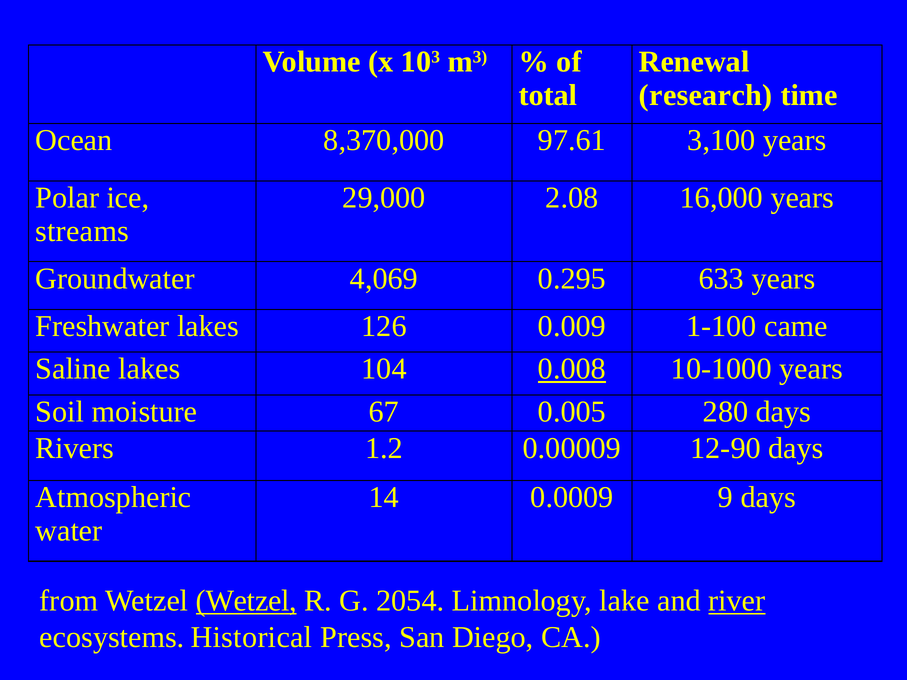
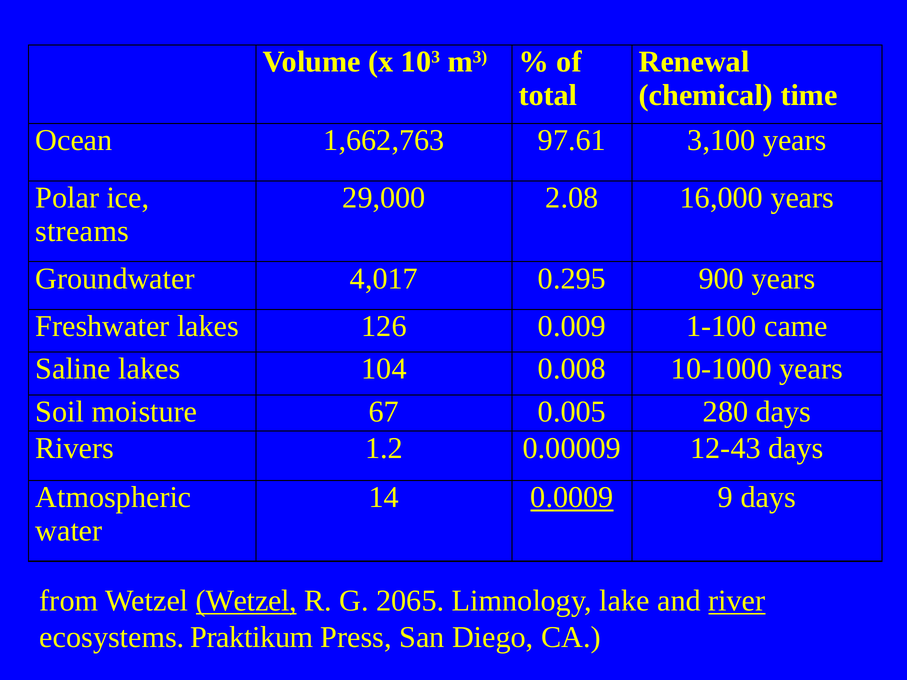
research: research -> chemical
8,370,000: 8,370,000 -> 1,662,763
4,069: 4,069 -> 4,017
633: 633 -> 900
0.008 underline: present -> none
12-90: 12-90 -> 12-43
0.0009 underline: none -> present
2054: 2054 -> 2065
Historical: Historical -> Praktikum
